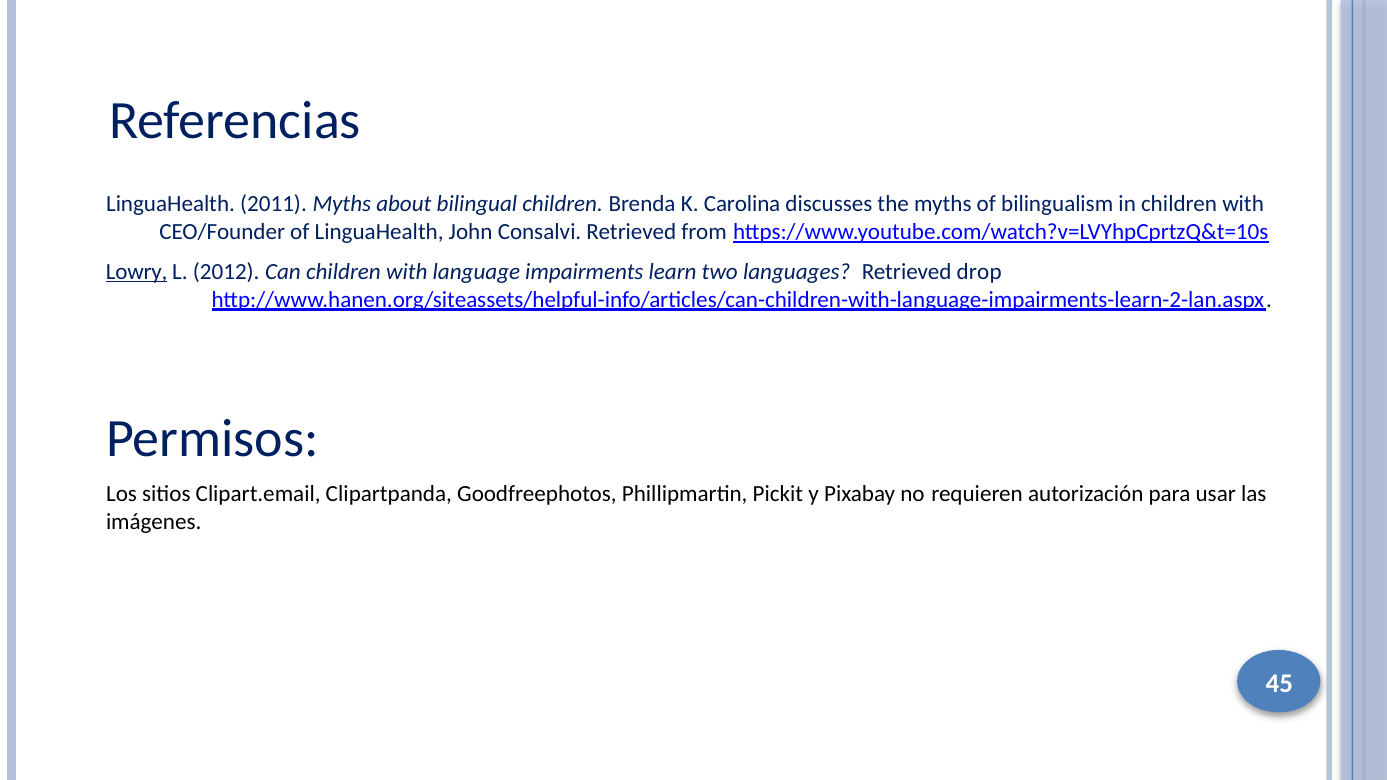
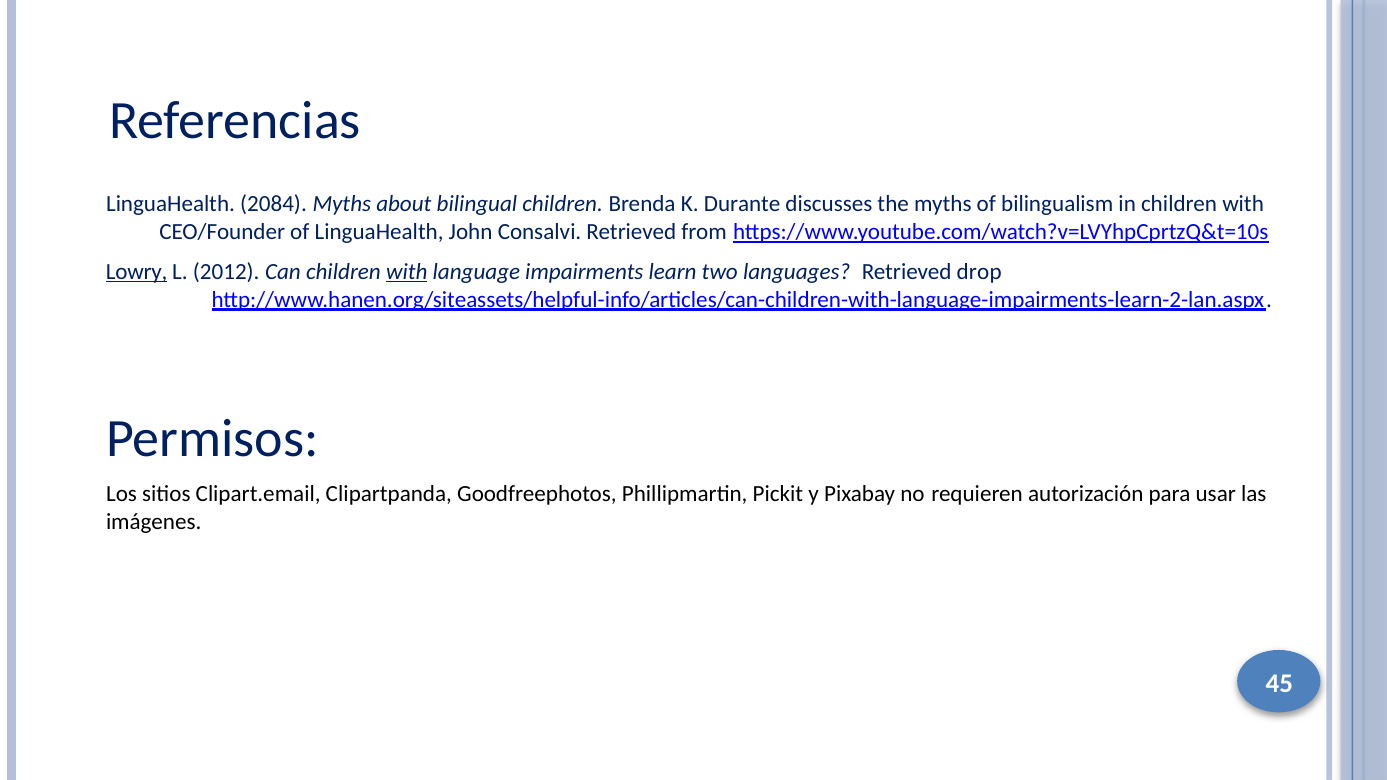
2011: 2011 -> 2084
Carolina: Carolina -> Durante
with at (407, 272) underline: none -> present
